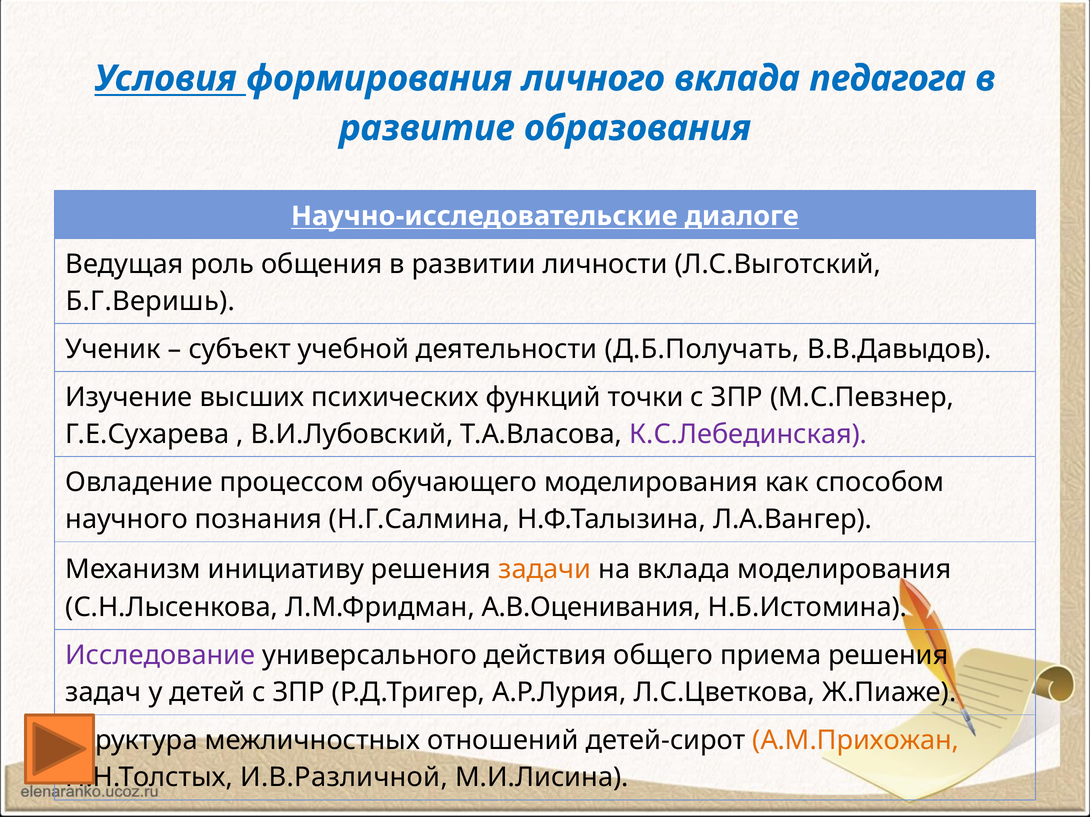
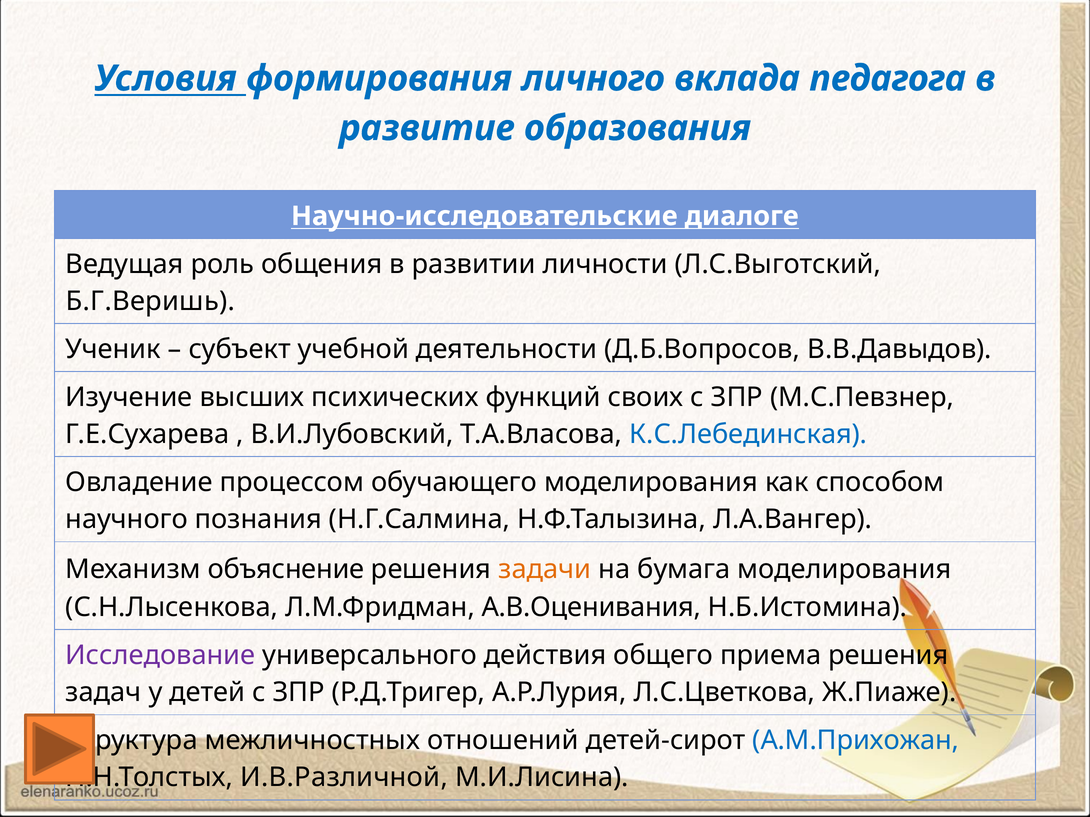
Д.Б.Получать: Д.Б.Получать -> Д.Б.Вопросов
точки: точки -> своих
К.С.Лебединская colour: purple -> blue
инициативу: инициативу -> объяснение
на вклада: вклада -> бумага
А.М.Прихожан colour: orange -> blue
